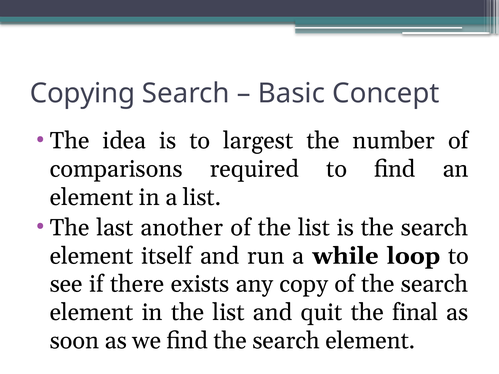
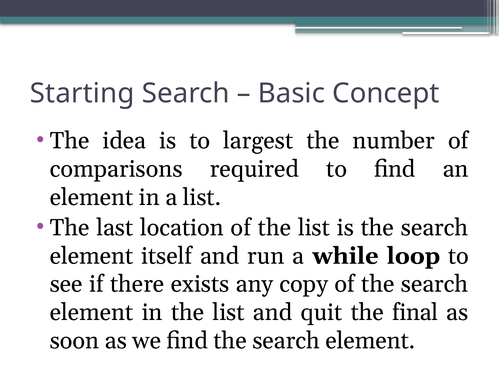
Copying: Copying -> Starting
another: another -> location
